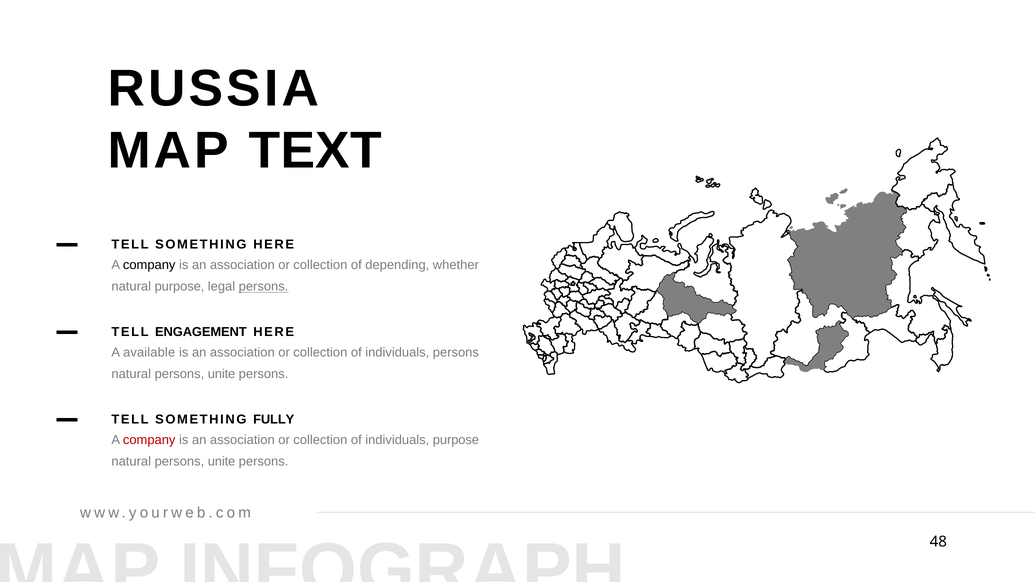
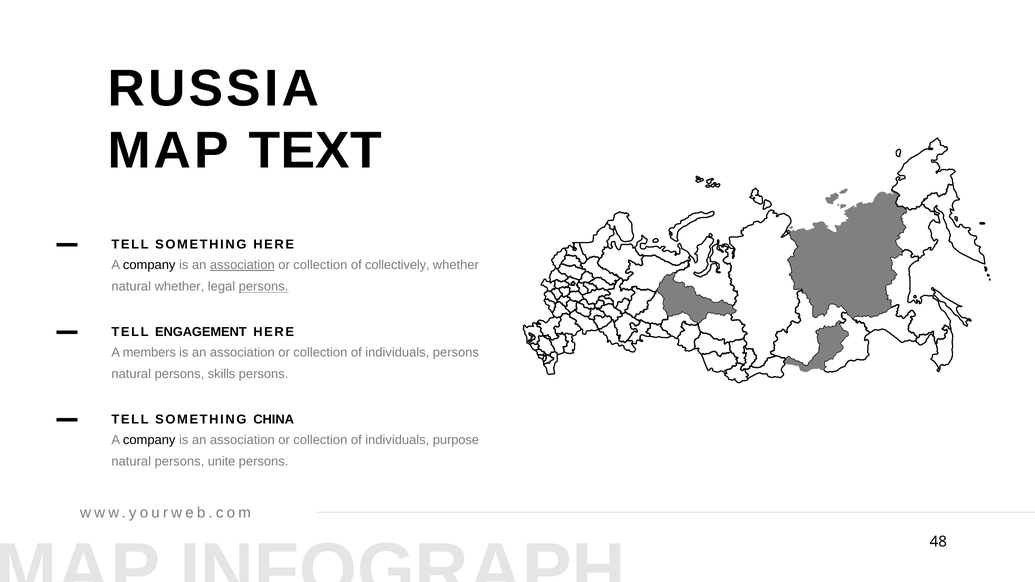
association at (242, 265) underline: none -> present
depending: depending -> collectively
natural purpose: purpose -> whether
available: available -> members
unite at (222, 374): unite -> skills
FULLY: FULLY -> CHINA
company at (149, 440) colour: red -> black
